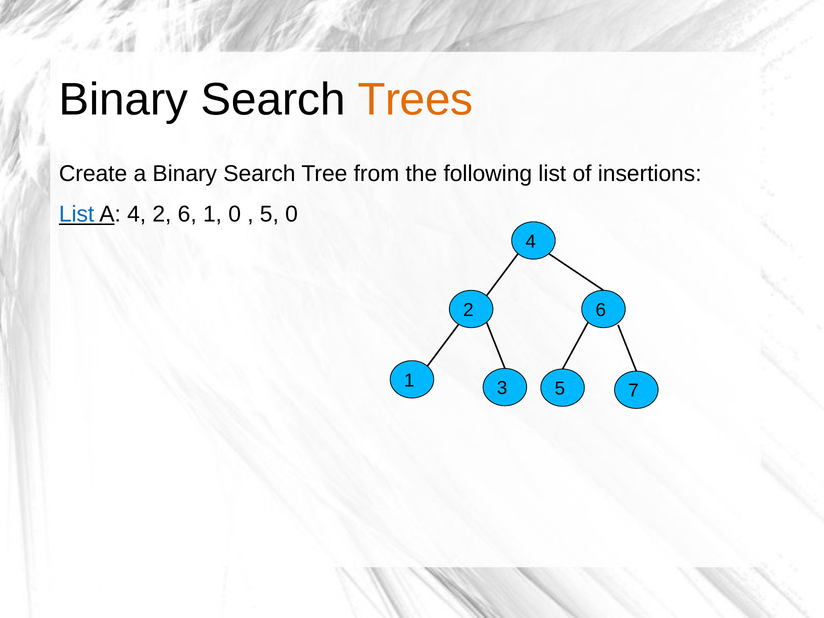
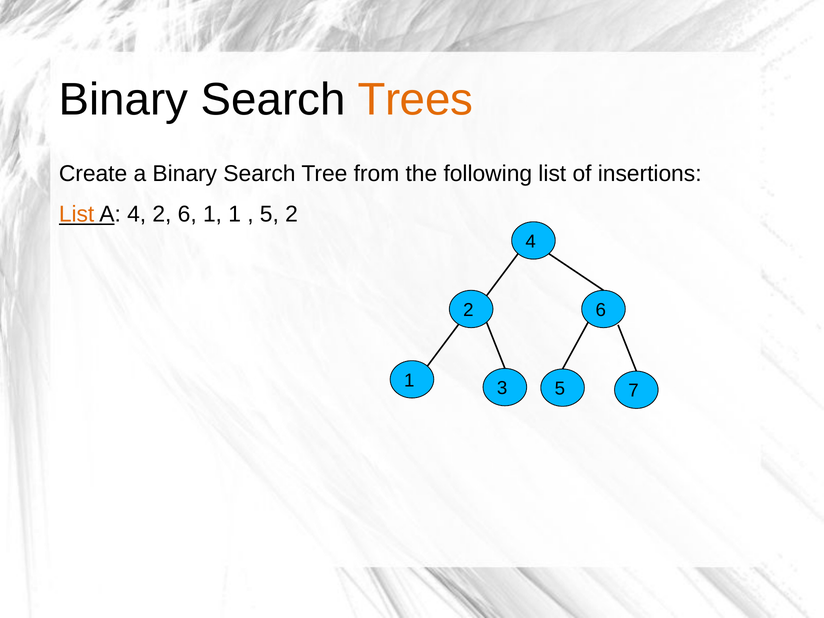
List at (77, 214) colour: blue -> orange
1 0: 0 -> 1
5 0: 0 -> 2
